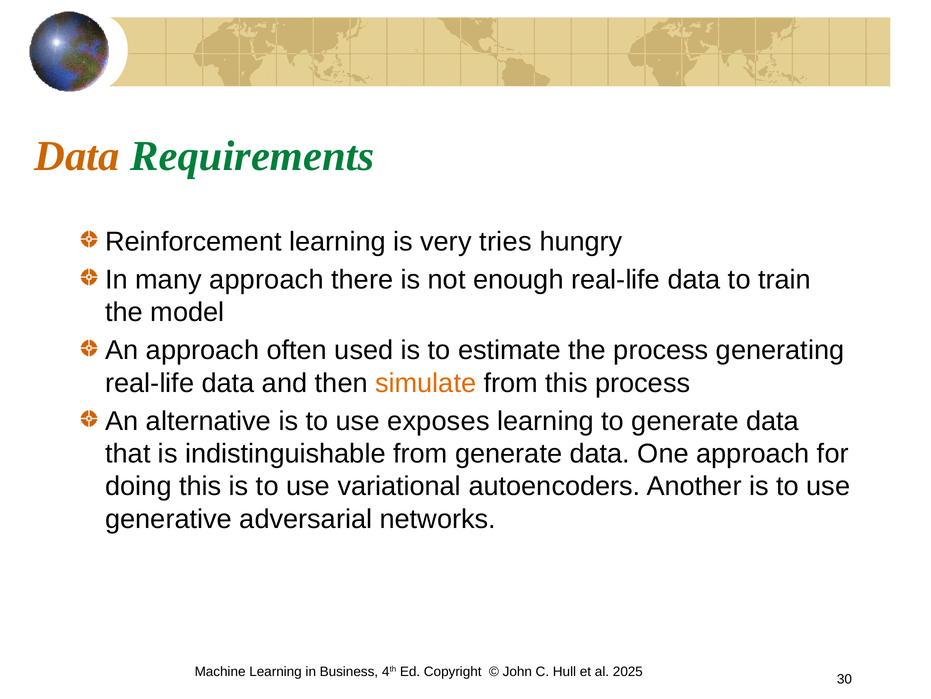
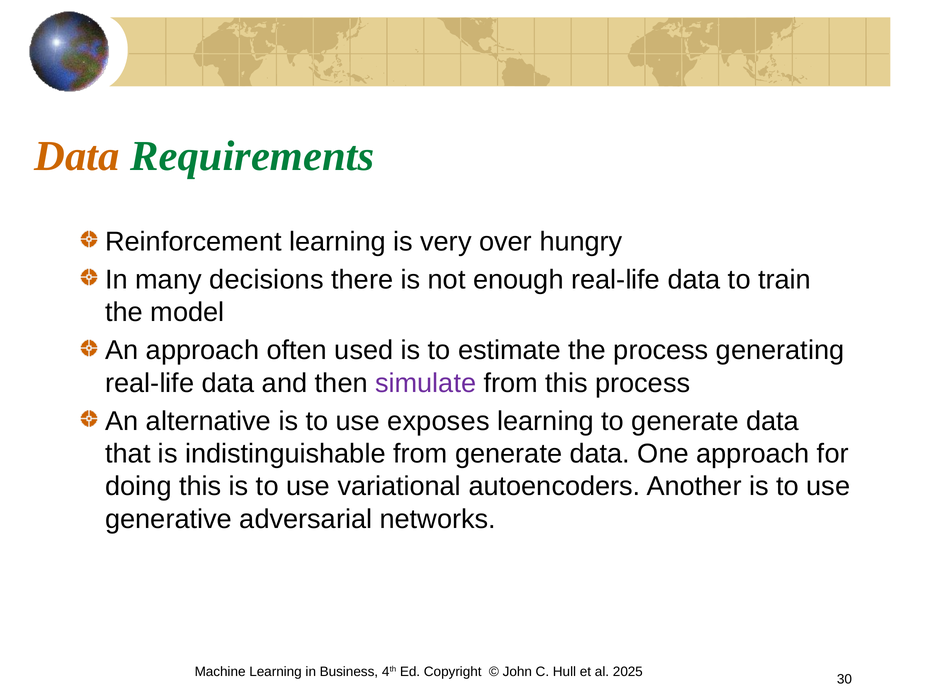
tries: tries -> over
many approach: approach -> decisions
simulate colour: orange -> purple
